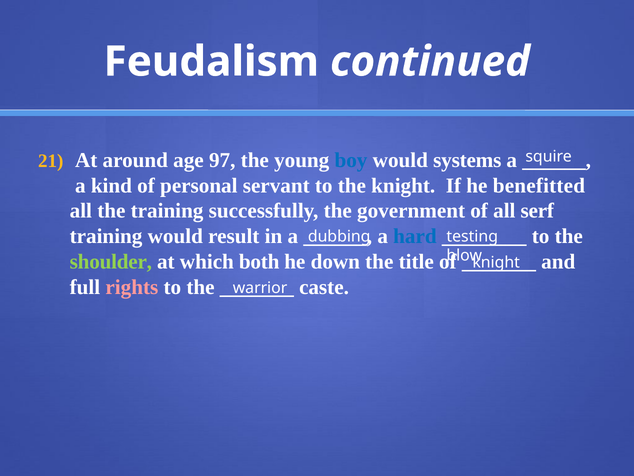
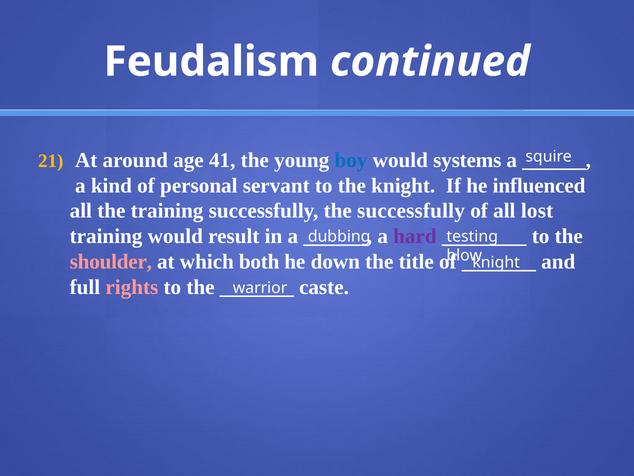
97: 97 -> 41
benefitted: benefitted -> influenced
the government: government -> successfully
serf: serf -> lost
hard colour: blue -> purple
shoulder colour: light green -> pink
